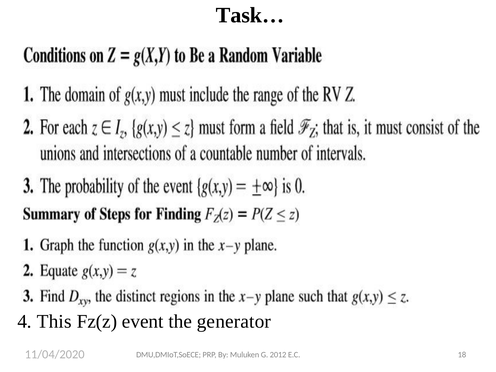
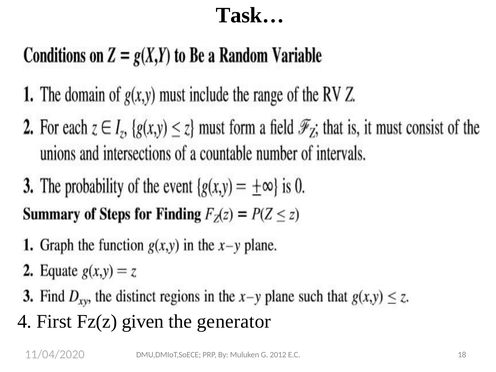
This: This -> First
event: event -> given
